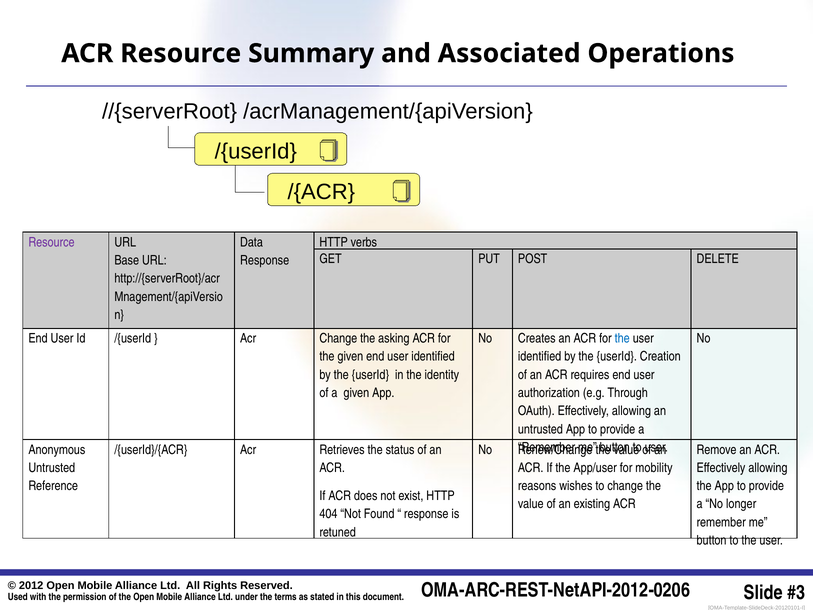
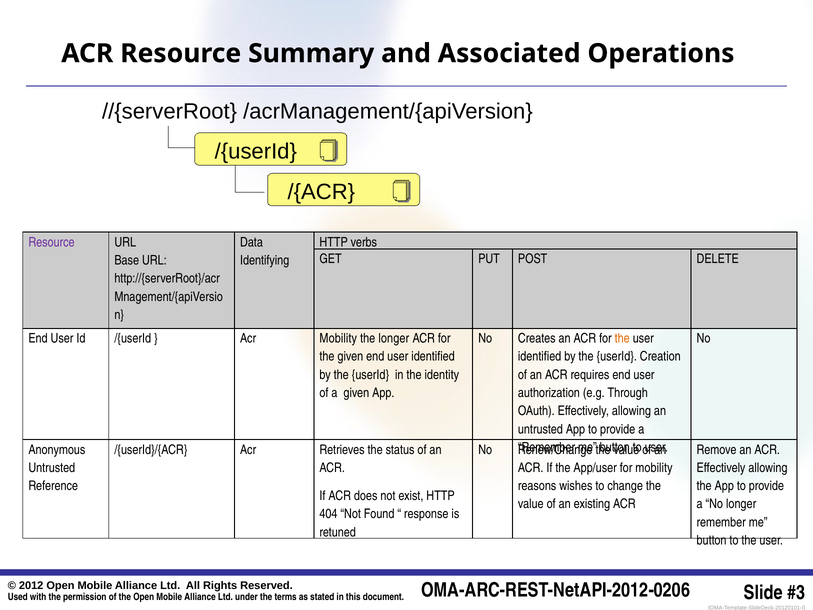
Response at (265, 260): Response -> Identifying
Acr Change: Change -> Mobility
the asking: asking -> longer
the at (622, 338) colour: blue -> orange
